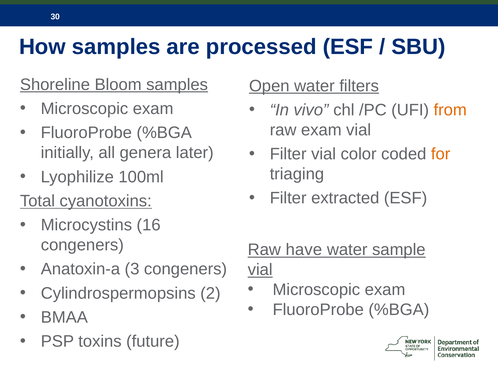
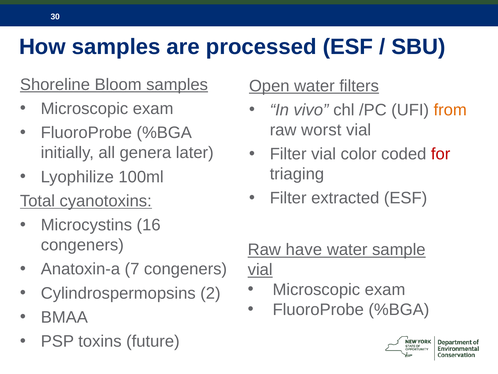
raw exam: exam -> worst
for colour: orange -> red
3: 3 -> 7
